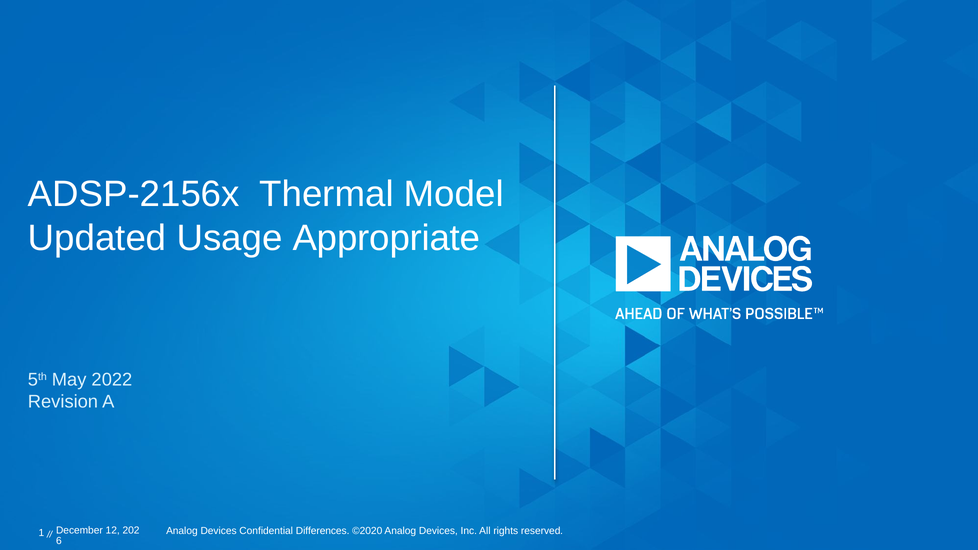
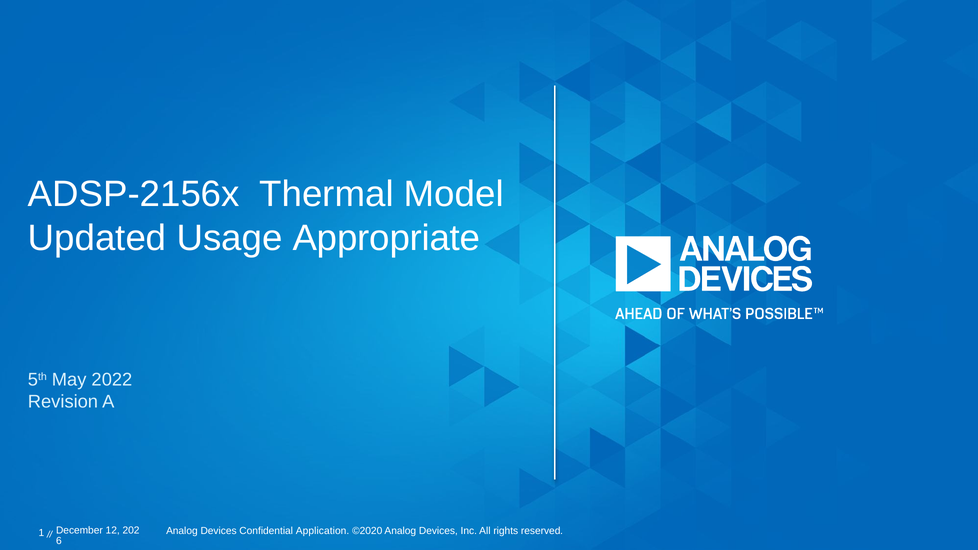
Differences: Differences -> Application
